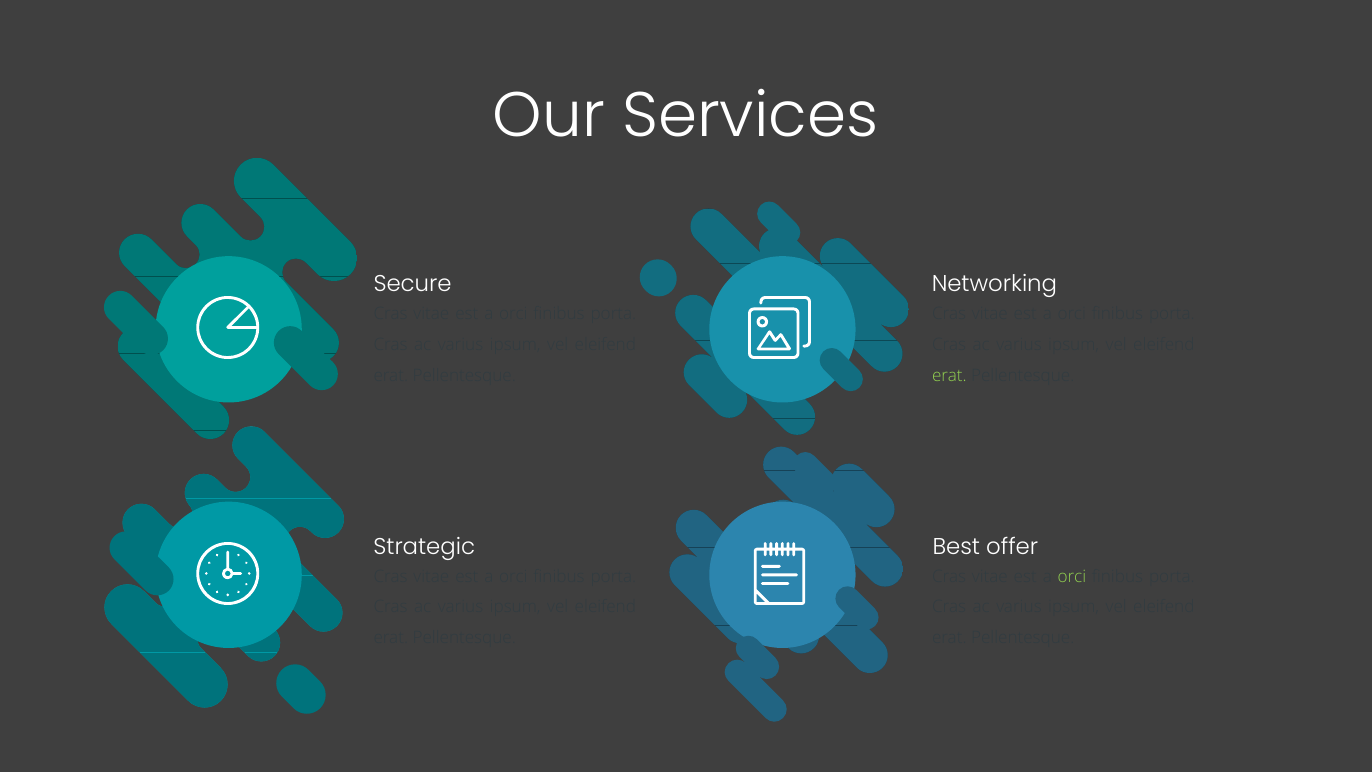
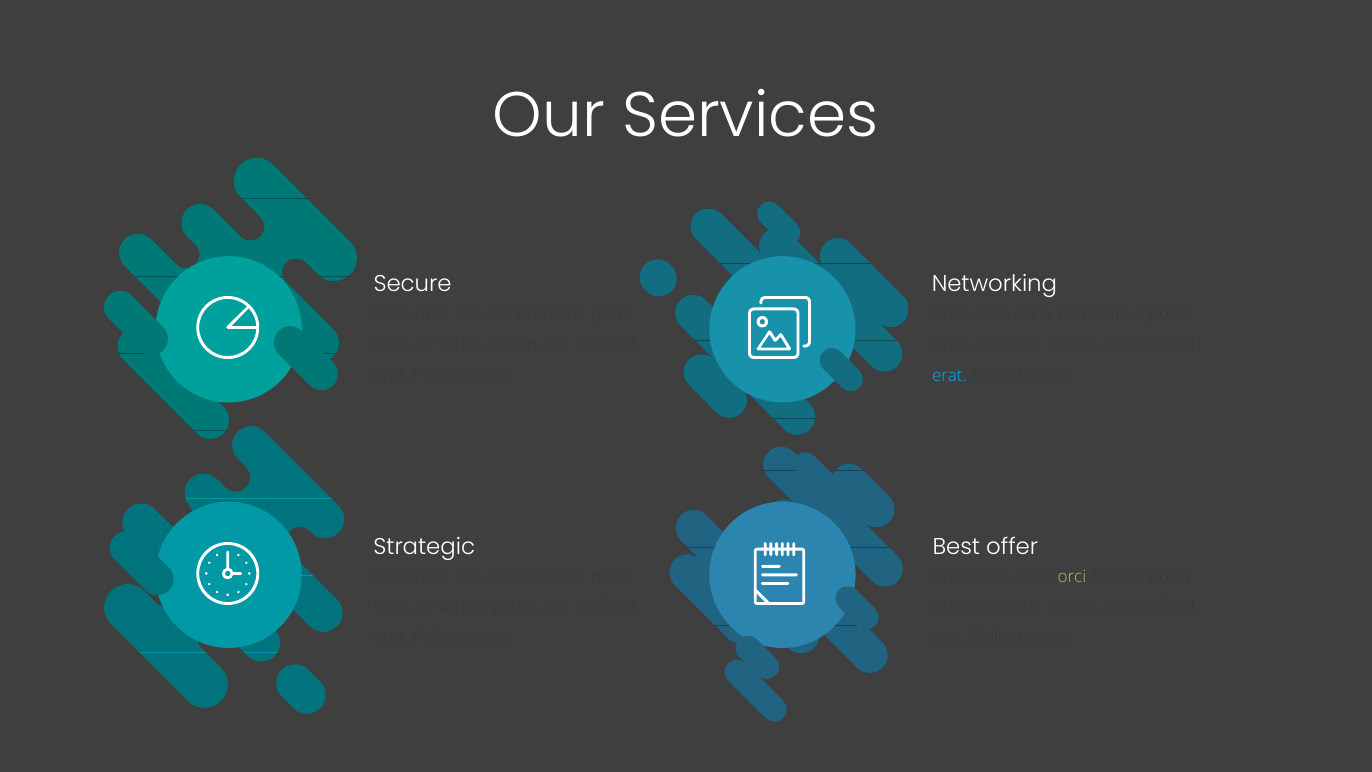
erat at (949, 376) colour: light green -> light blue
